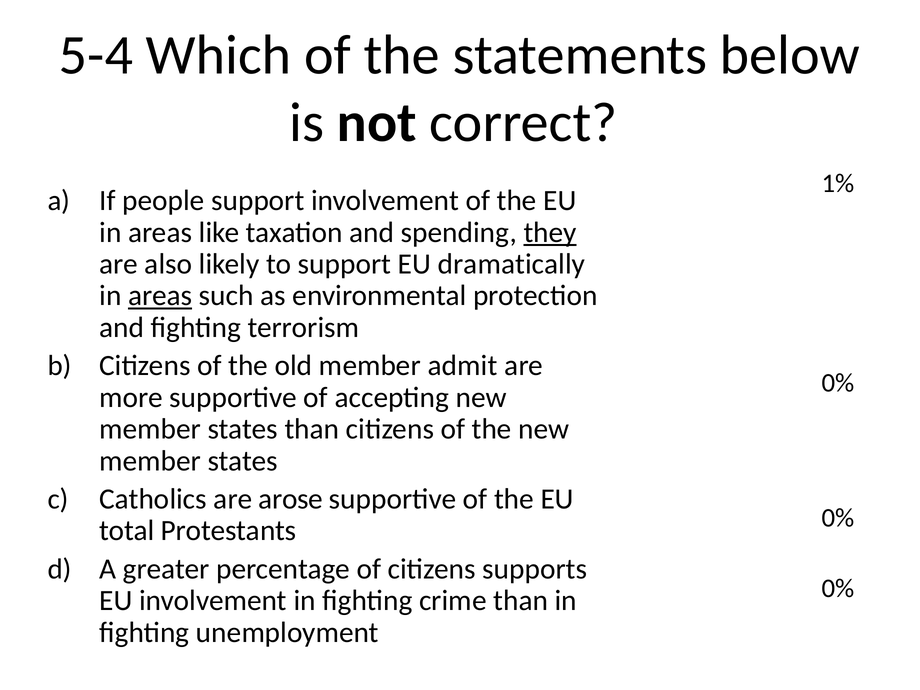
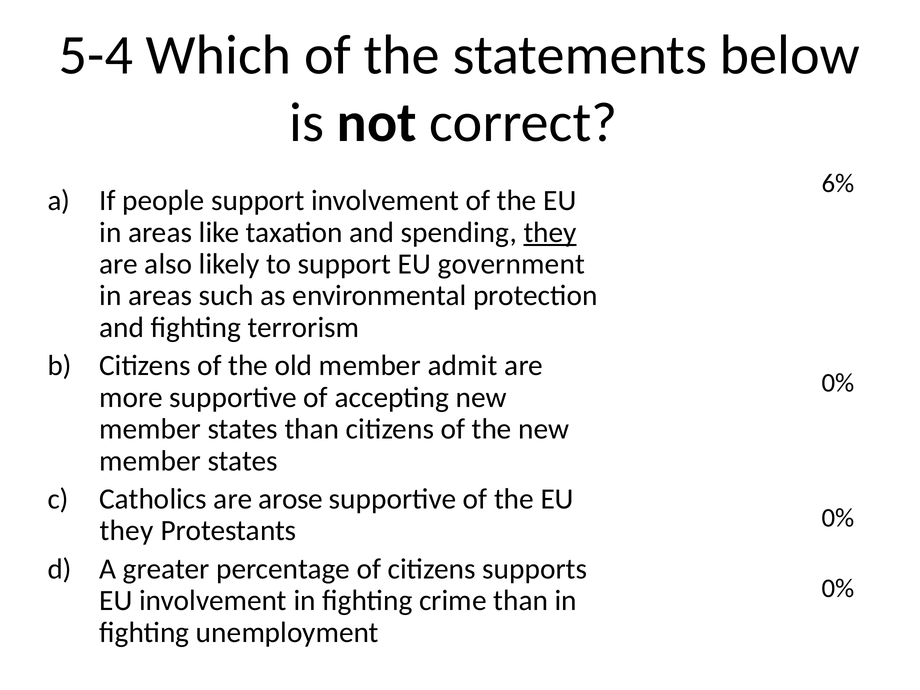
1%: 1% -> 6%
dramatically: dramatically -> government
areas at (160, 296) underline: present -> none
total at (127, 531): total -> they
